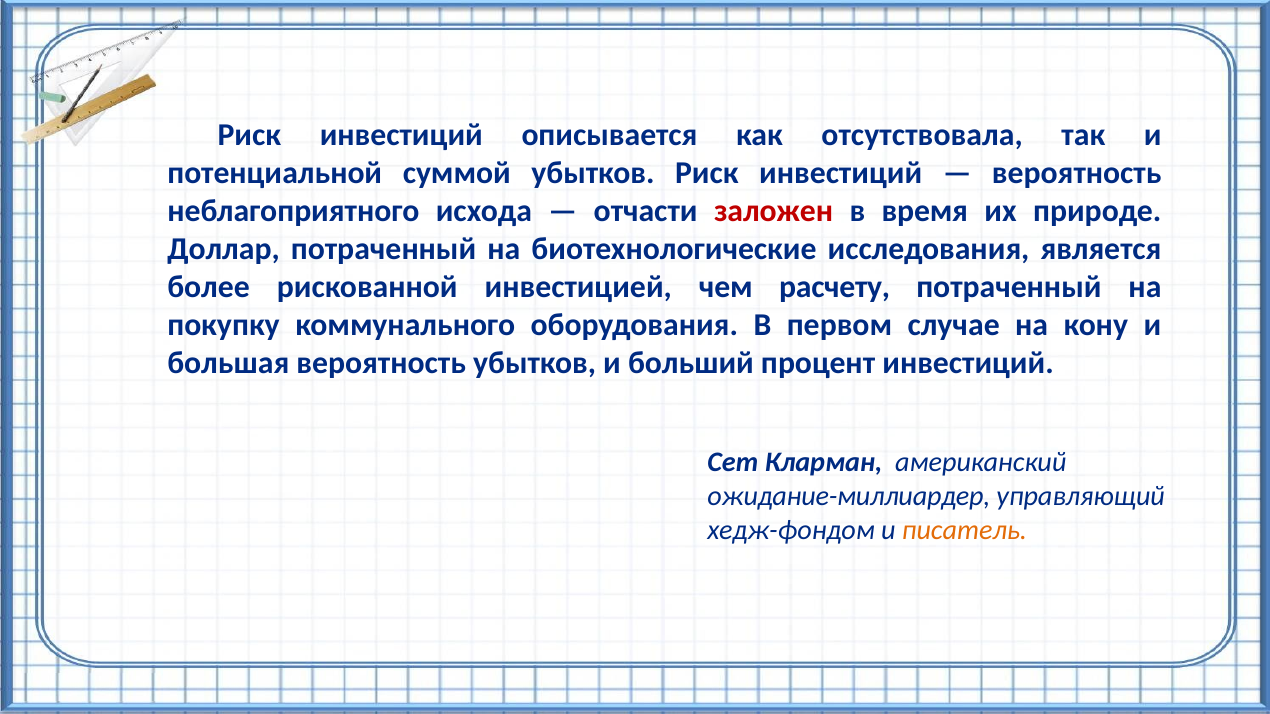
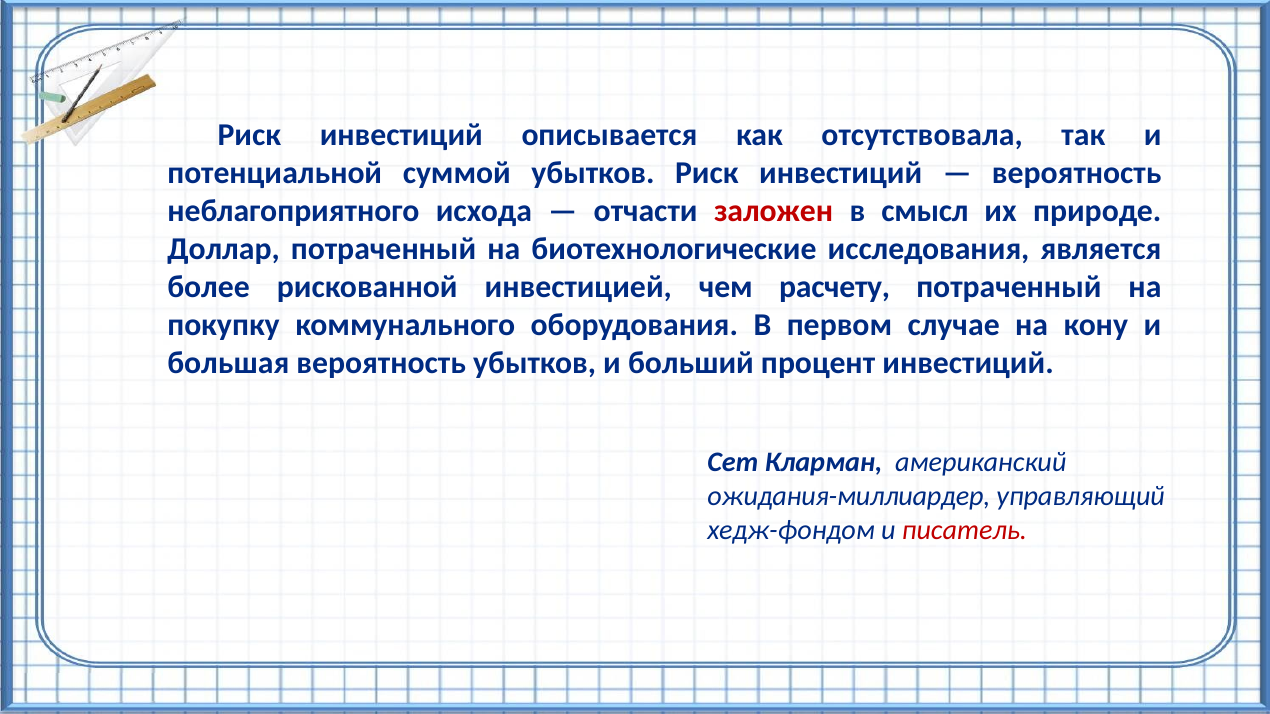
время: время -> смысл
ожидание-миллиардер: ожидание-миллиардер -> ожидания-миллиардер
писатель colour: orange -> red
